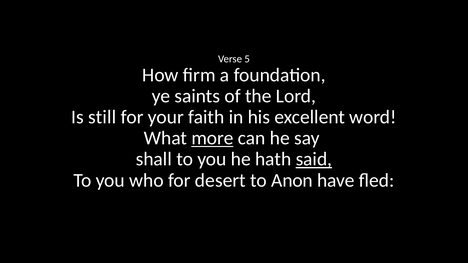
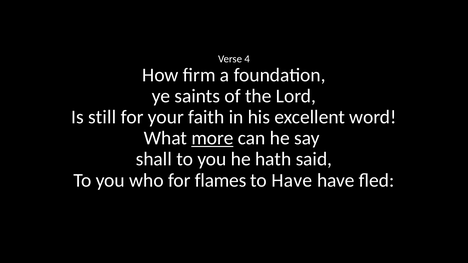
5: 5 -> 4
said underline: present -> none
desert: desert -> flames
to Anon: Anon -> Have
